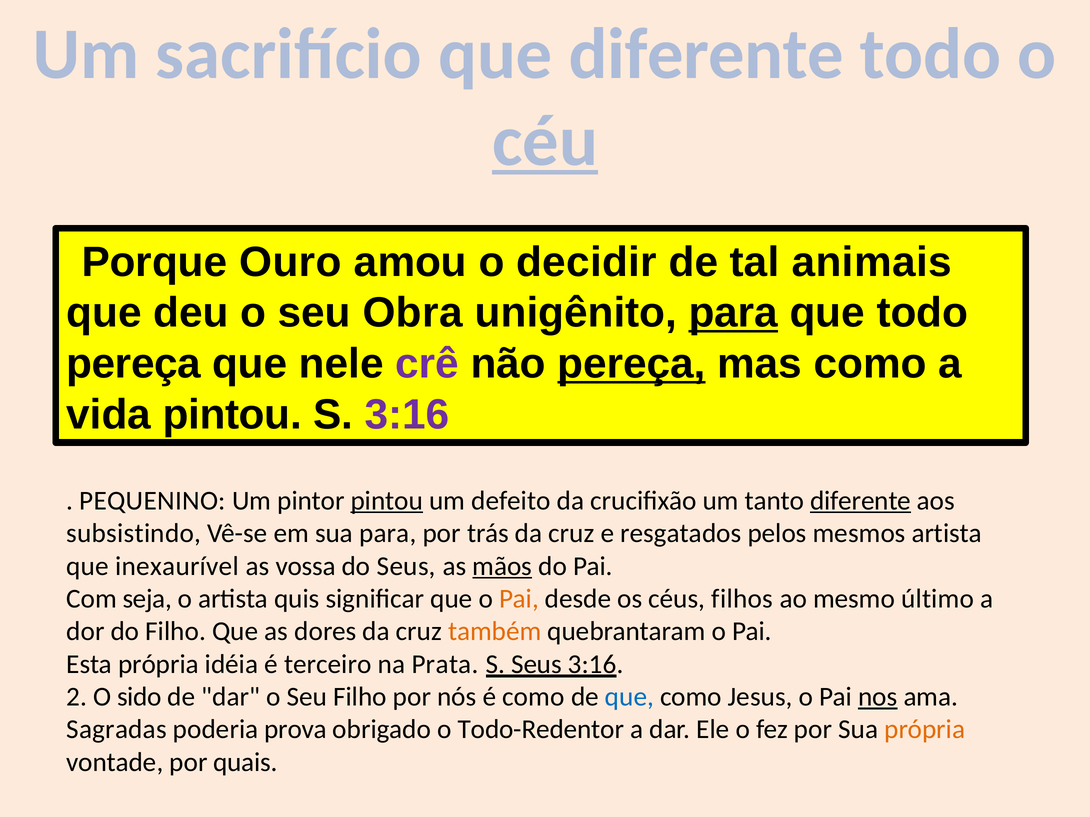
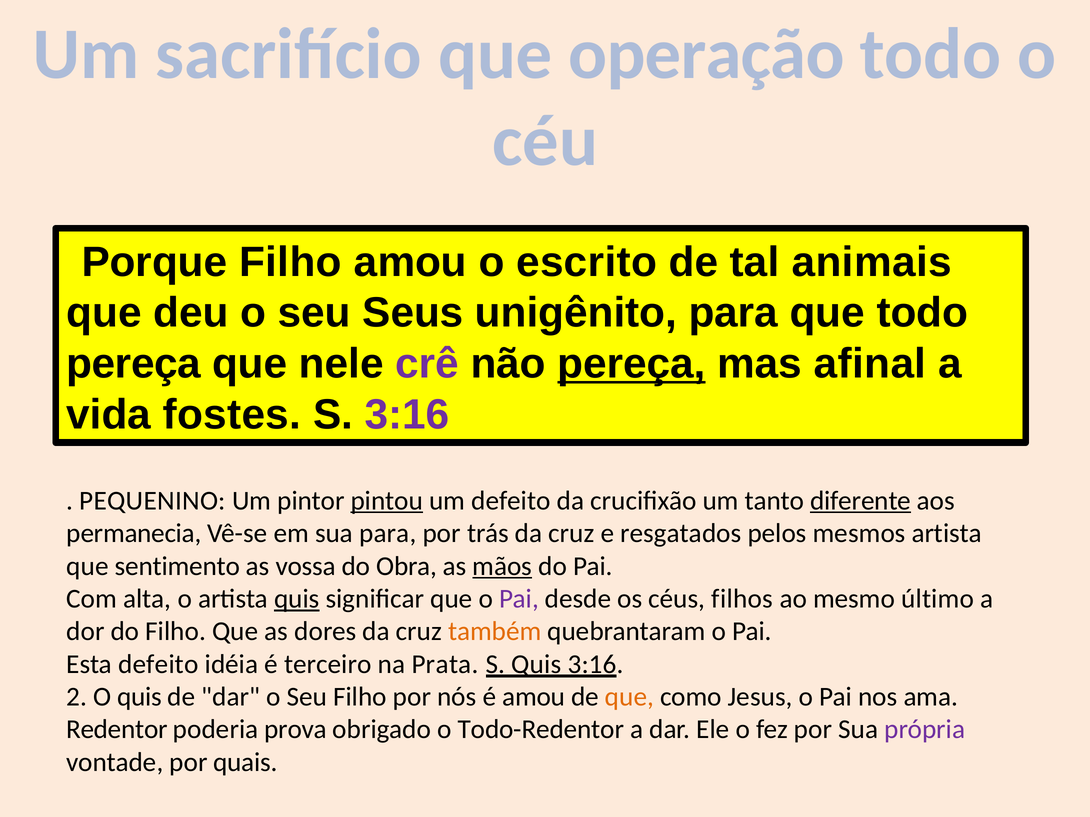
que diferente: diferente -> operação
céu underline: present -> none
Porque Ouro: Ouro -> Filho
decidir: decidir -> escrito
Obra: Obra -> Seus
para at (733, 313) underline: present -> none
mas como: como -> afinal
vida pintou: pintou -> fostes
subsistindo: subsistindo -> permanecia
inexaurível: inexaurível -> sentimento
do Seus: Seus -> Obra
seja: seja -> alta
quis at (297, 599) underline: none -> present
Pai at (519, 599) colour: orange -> purple
Esta própria: própria -> defeito
S Seus: Seus -> Quis
O sido: sido -> quis
é como: como -> amou
que at (629, 697) colour: blue -> orange
nos underline: present -> none
Sagradas: Sagradas -> Redentor
própria at (925, 730) colour: orange -> purple
